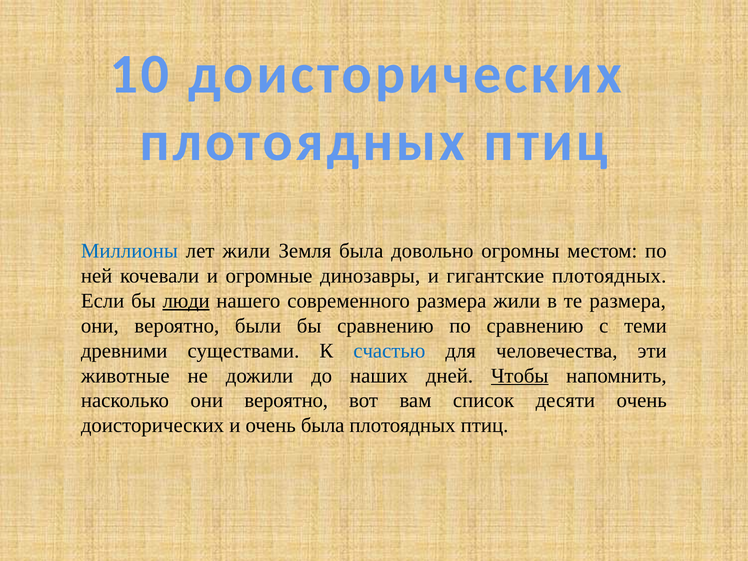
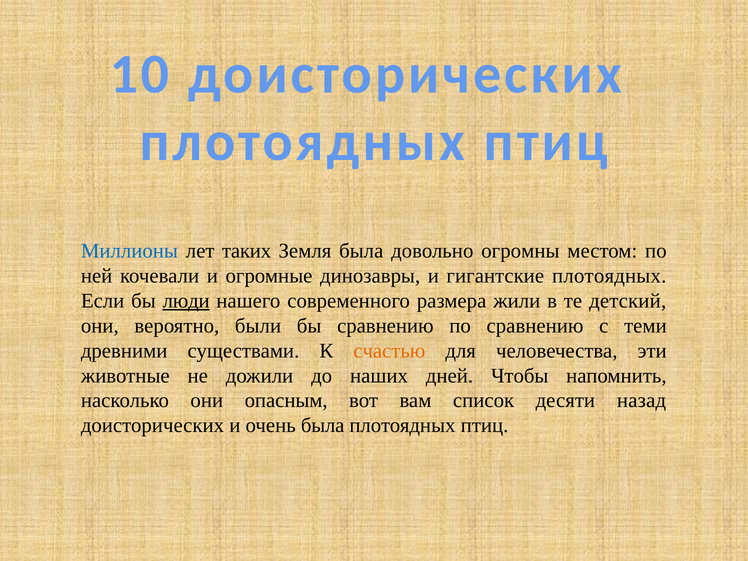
лет жили: жили -> таких
те размера: размера -> детский
счастью colour: blue -> orange
Чтобы underline: present -> none
насколько они вероятно: вероятно -> опасным
десяти очень: очень -> назад
